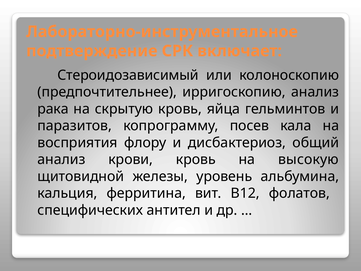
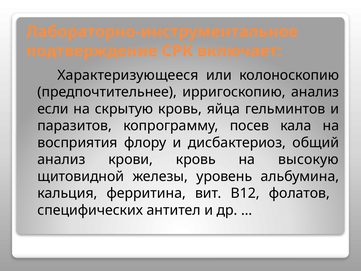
Стероидозависимый: Стероидозависимый -> Характеризующееся
рака: рака -> если
